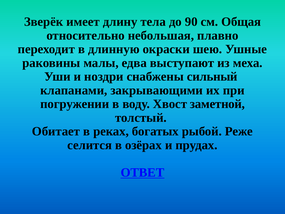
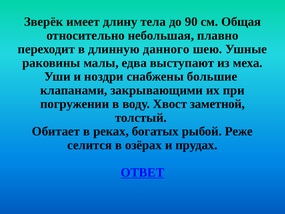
окраски: окраски -> данного
сильный: сильный -> большие
